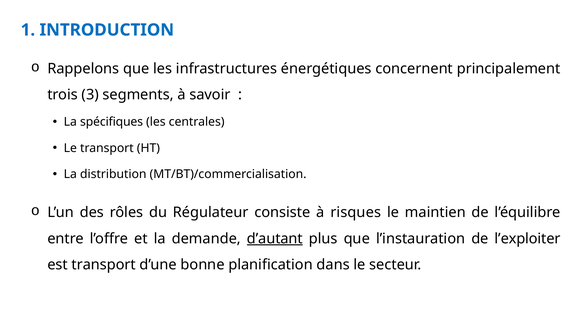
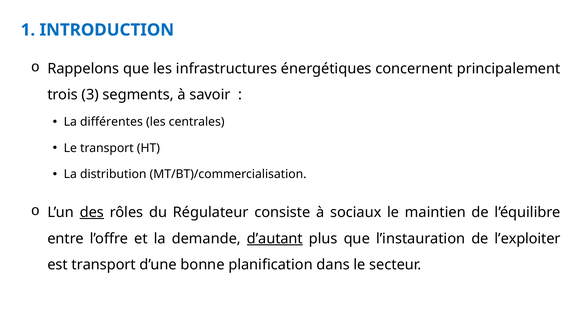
spécifiques: spécifiques -> différentes
des underline: none -> present
risques: risques -> sociaux
